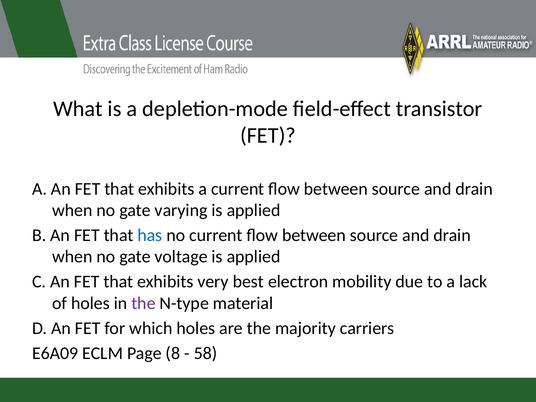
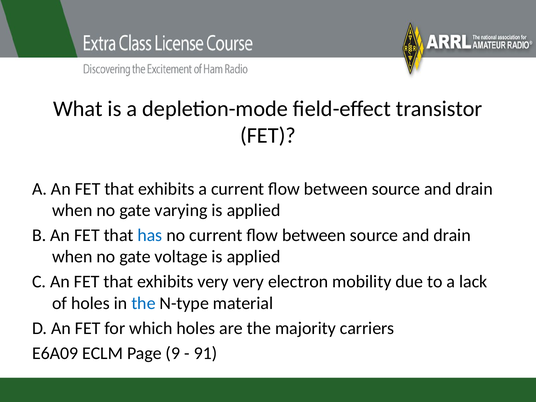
very best: best -> very
the at (143, 303) colour: purple -> blue
8: 8 -> 9
58: 58 -> 91
